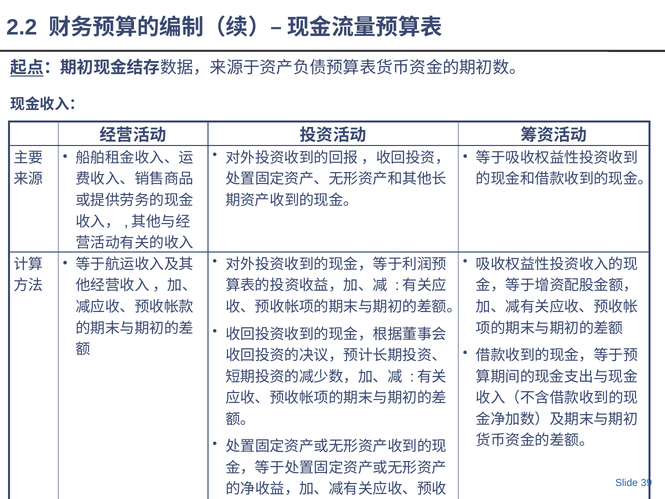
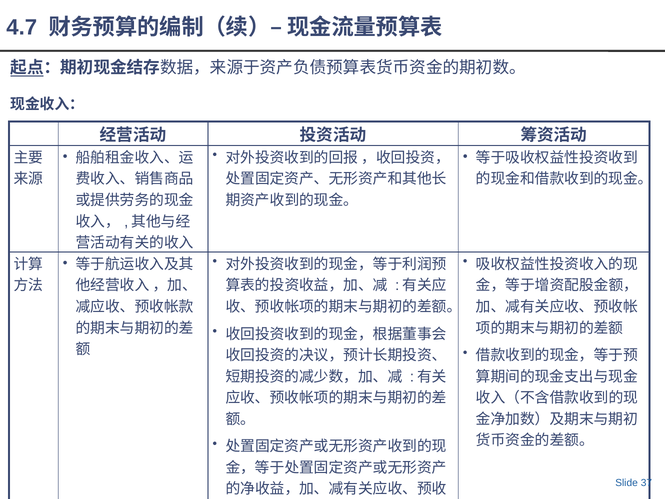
2.2: 2.2 -> 4.7
39: 39 -> 37
